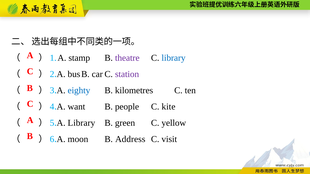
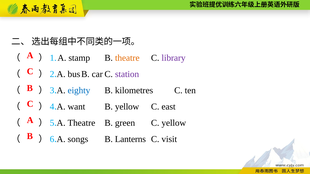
theatre at (127, 58) colour: purple -> orange
library at (174, 58) colour: blue -> purple
B people: people -> yellow
kite: kite -> east
A Library: Library -> Theatre
moon: moon -> songs
Address: Address -> Lanterns
